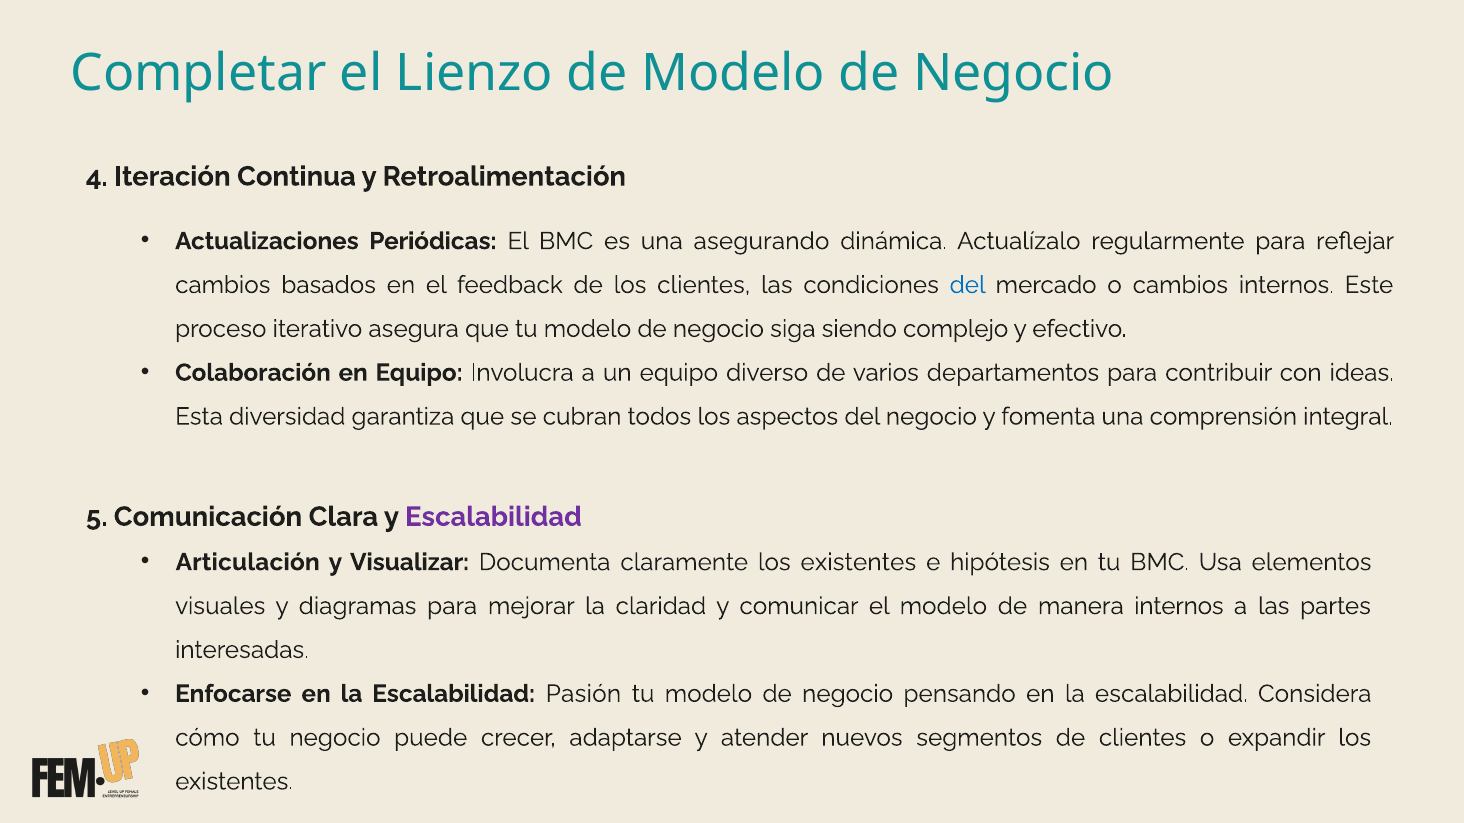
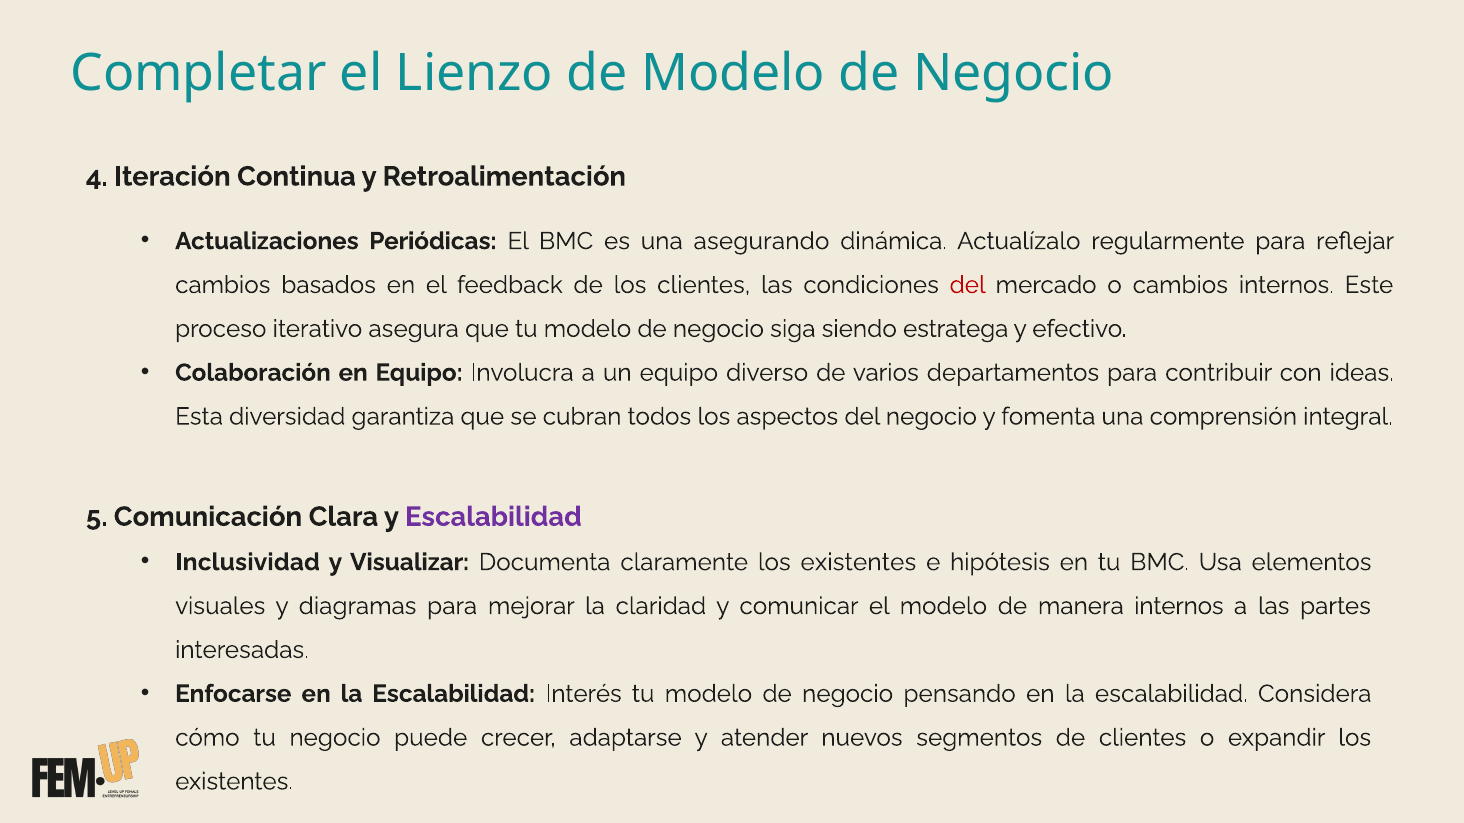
del at (968, 285) colour: blue -> red
complejo: complejo -> estratega
Articulación: Articulación -> Inclusividad
Pasión: Pasión -> Interés
